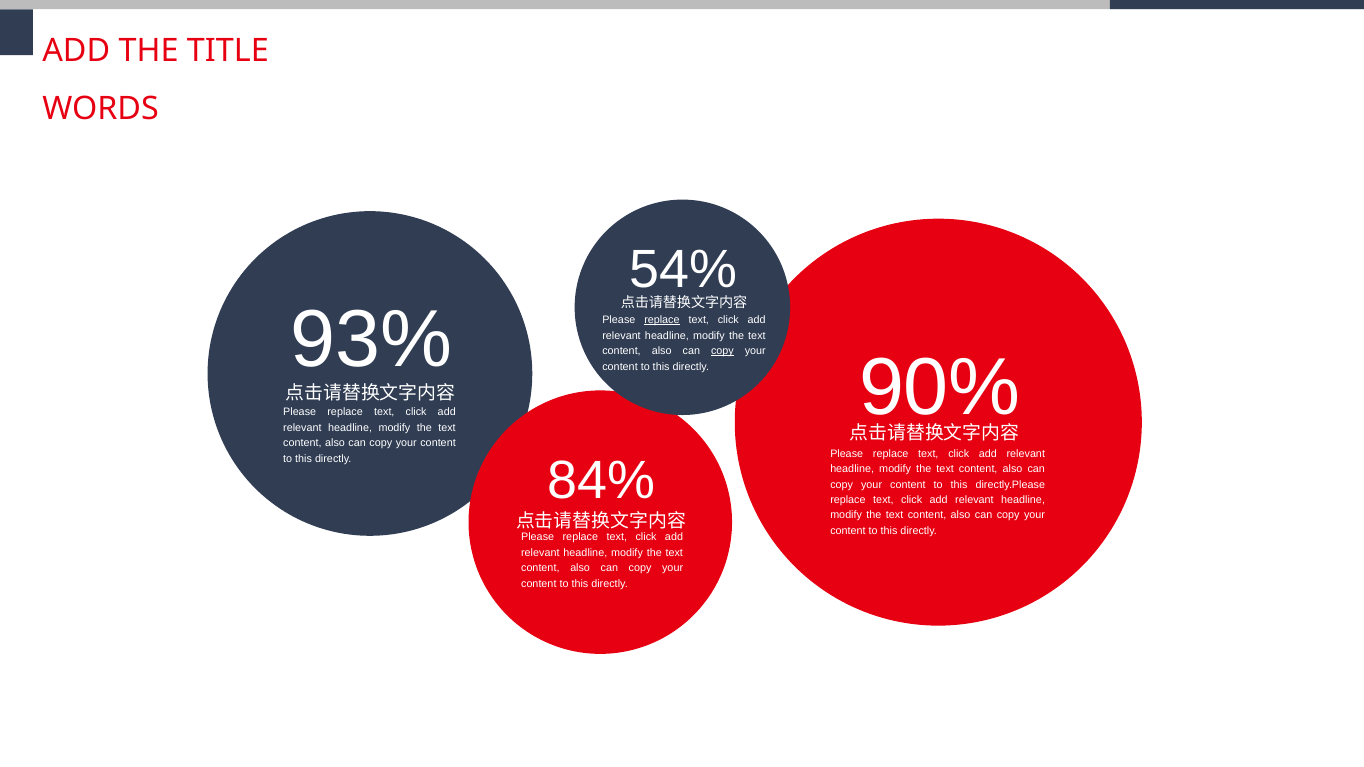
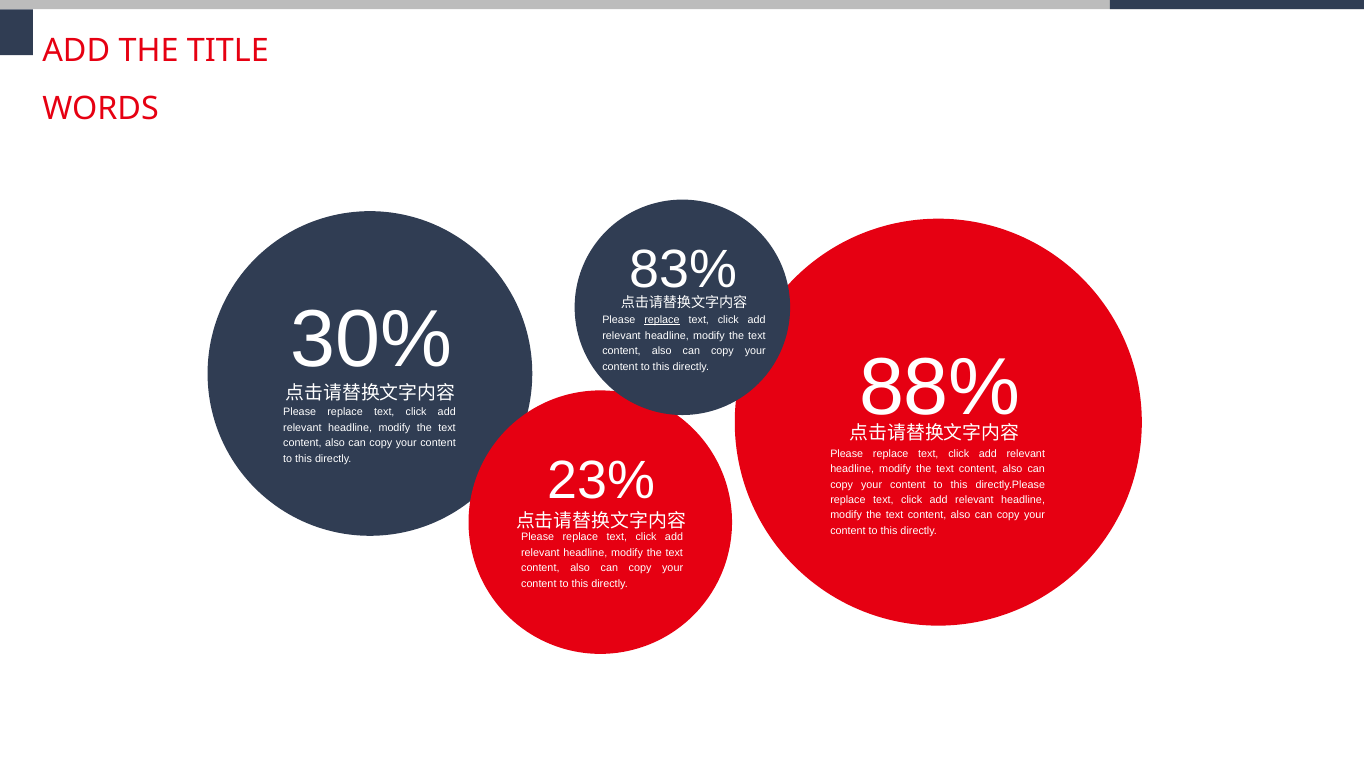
54%: 54% -> 83%
93%: 93% -> 30%
copy at (722, 351) underline: present -> none
90%: 90% -> 88%
84%: 84% -> 23%
